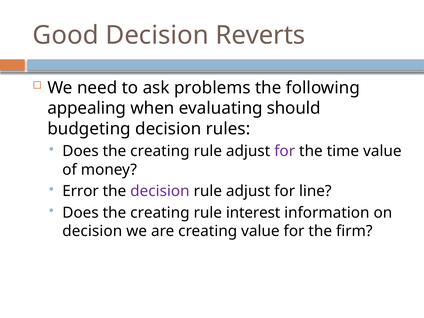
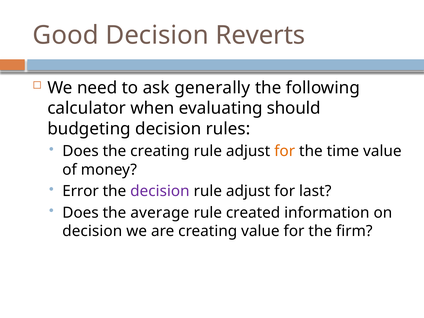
problems: problems -> generally
appealing: appealing -> calculator
for at (285, 151) colour: purple -> orange
line: line -> last
creating at (160, 213): creating -> average
interest: interest -> created
